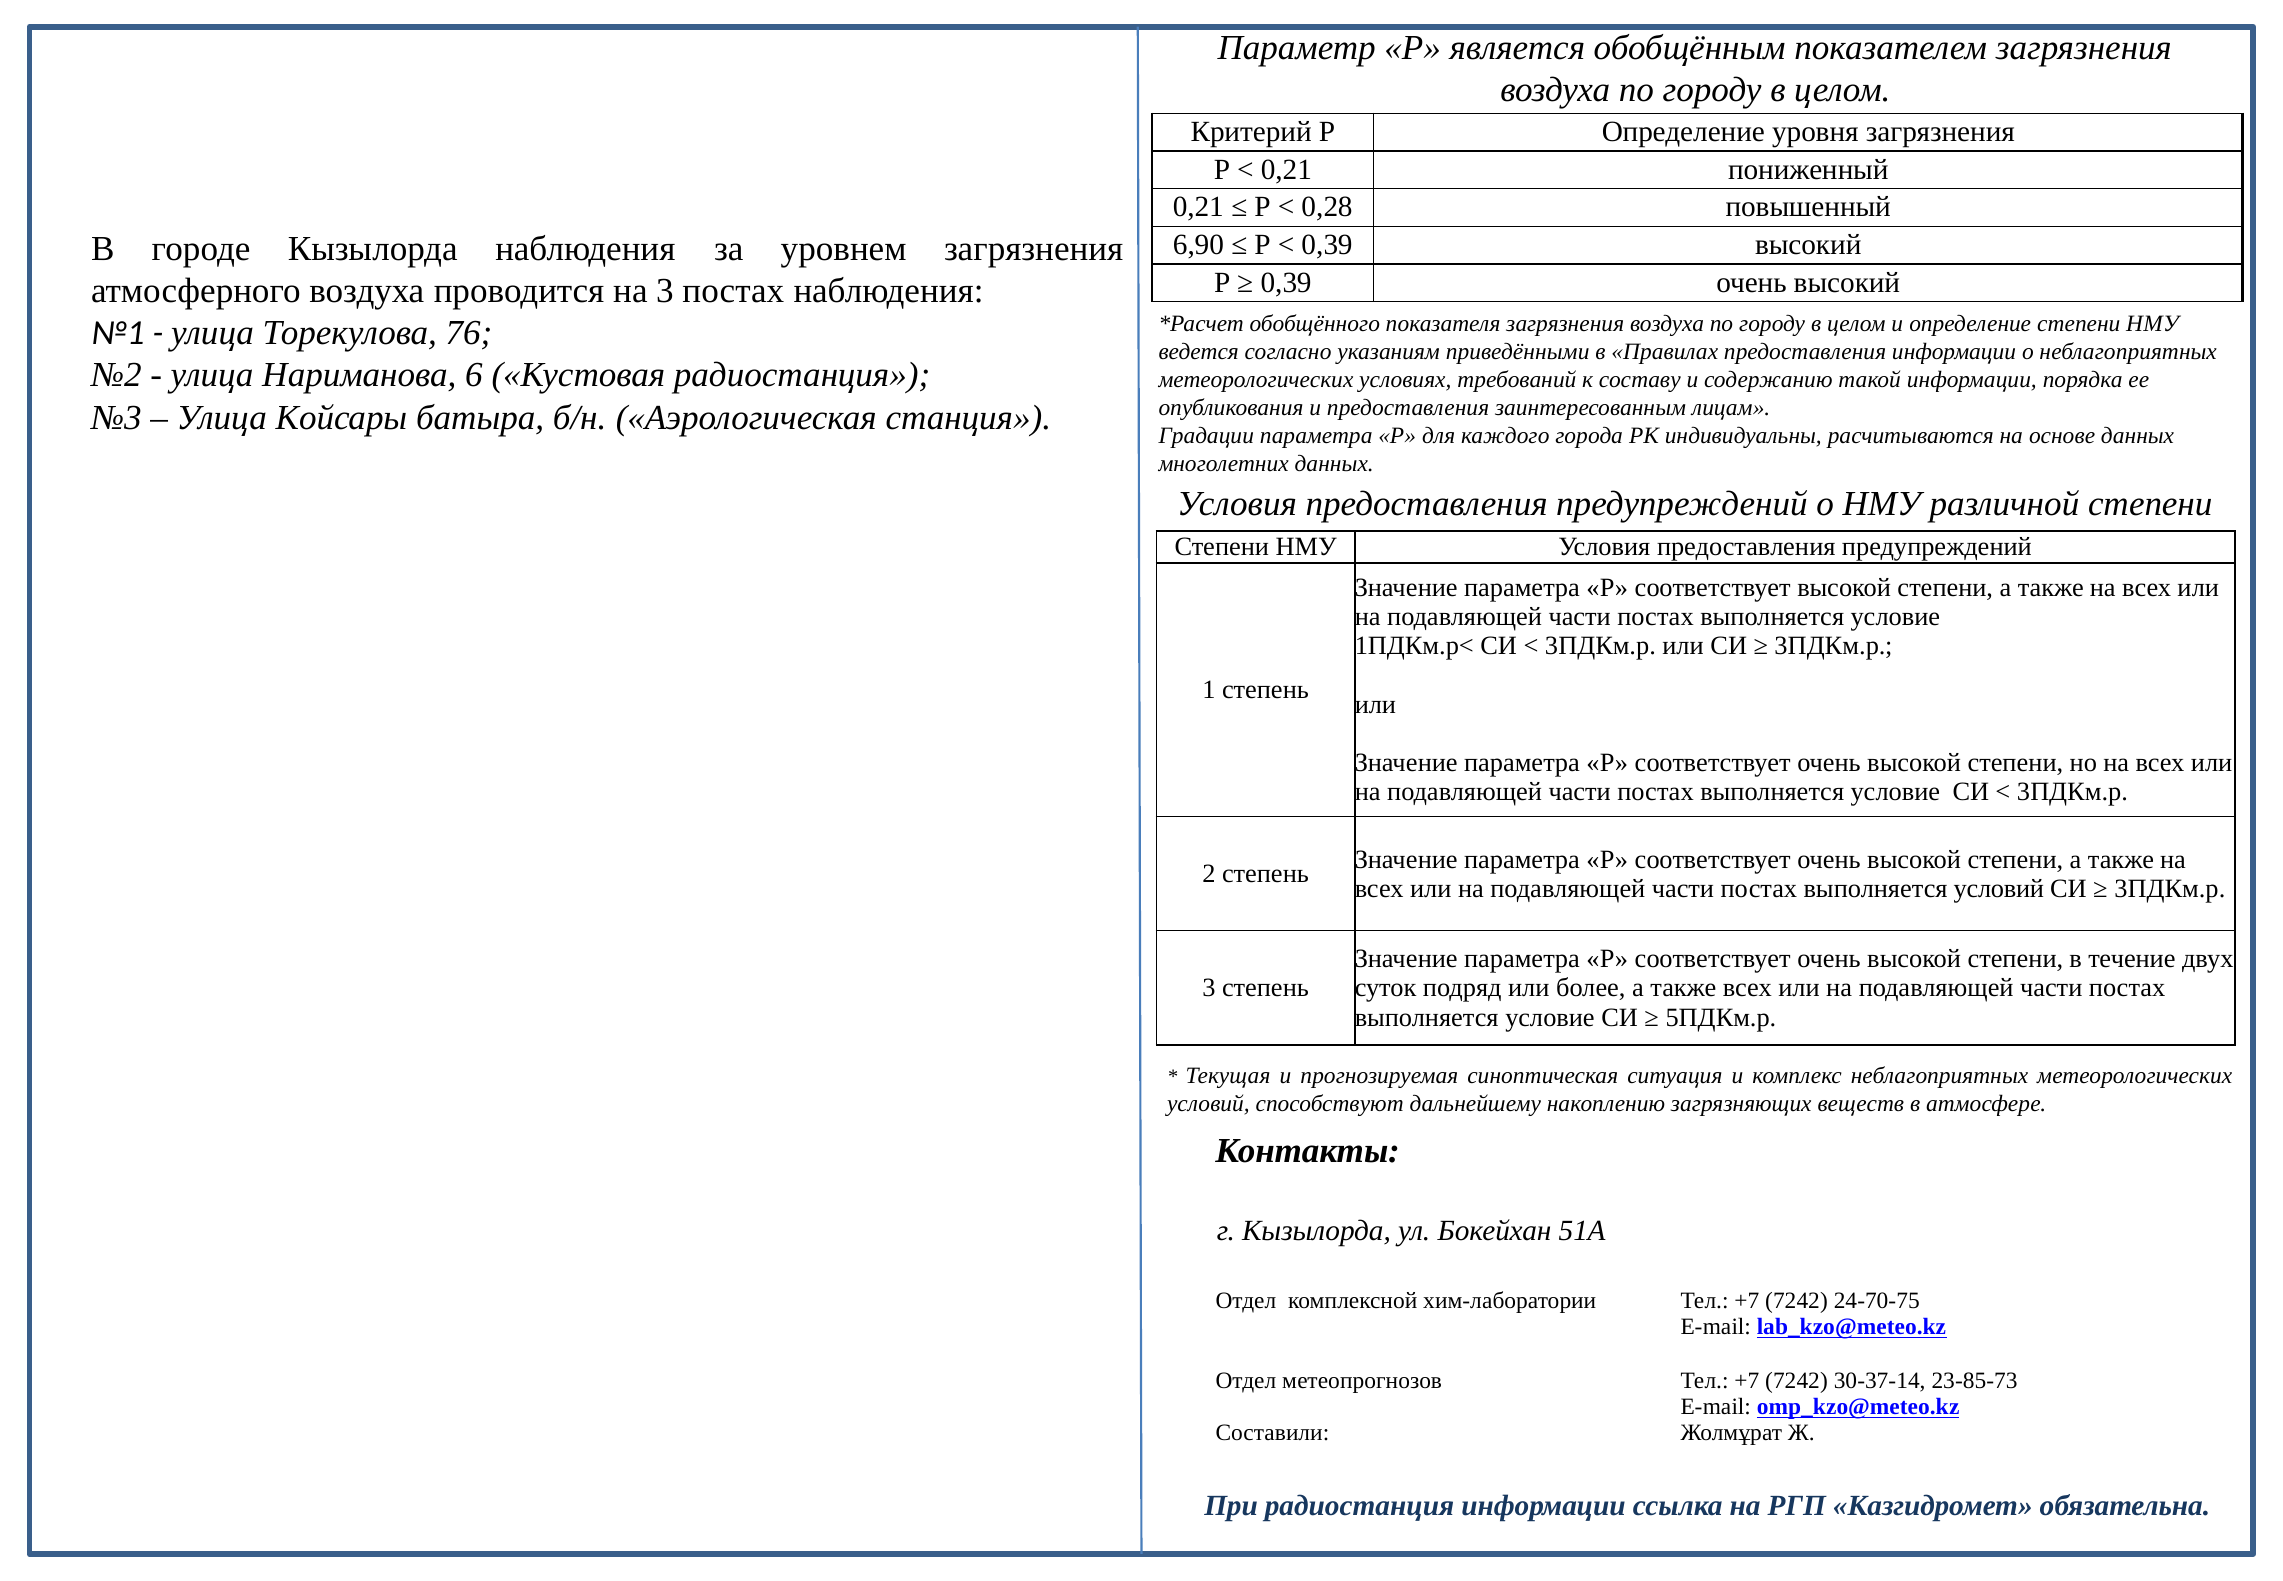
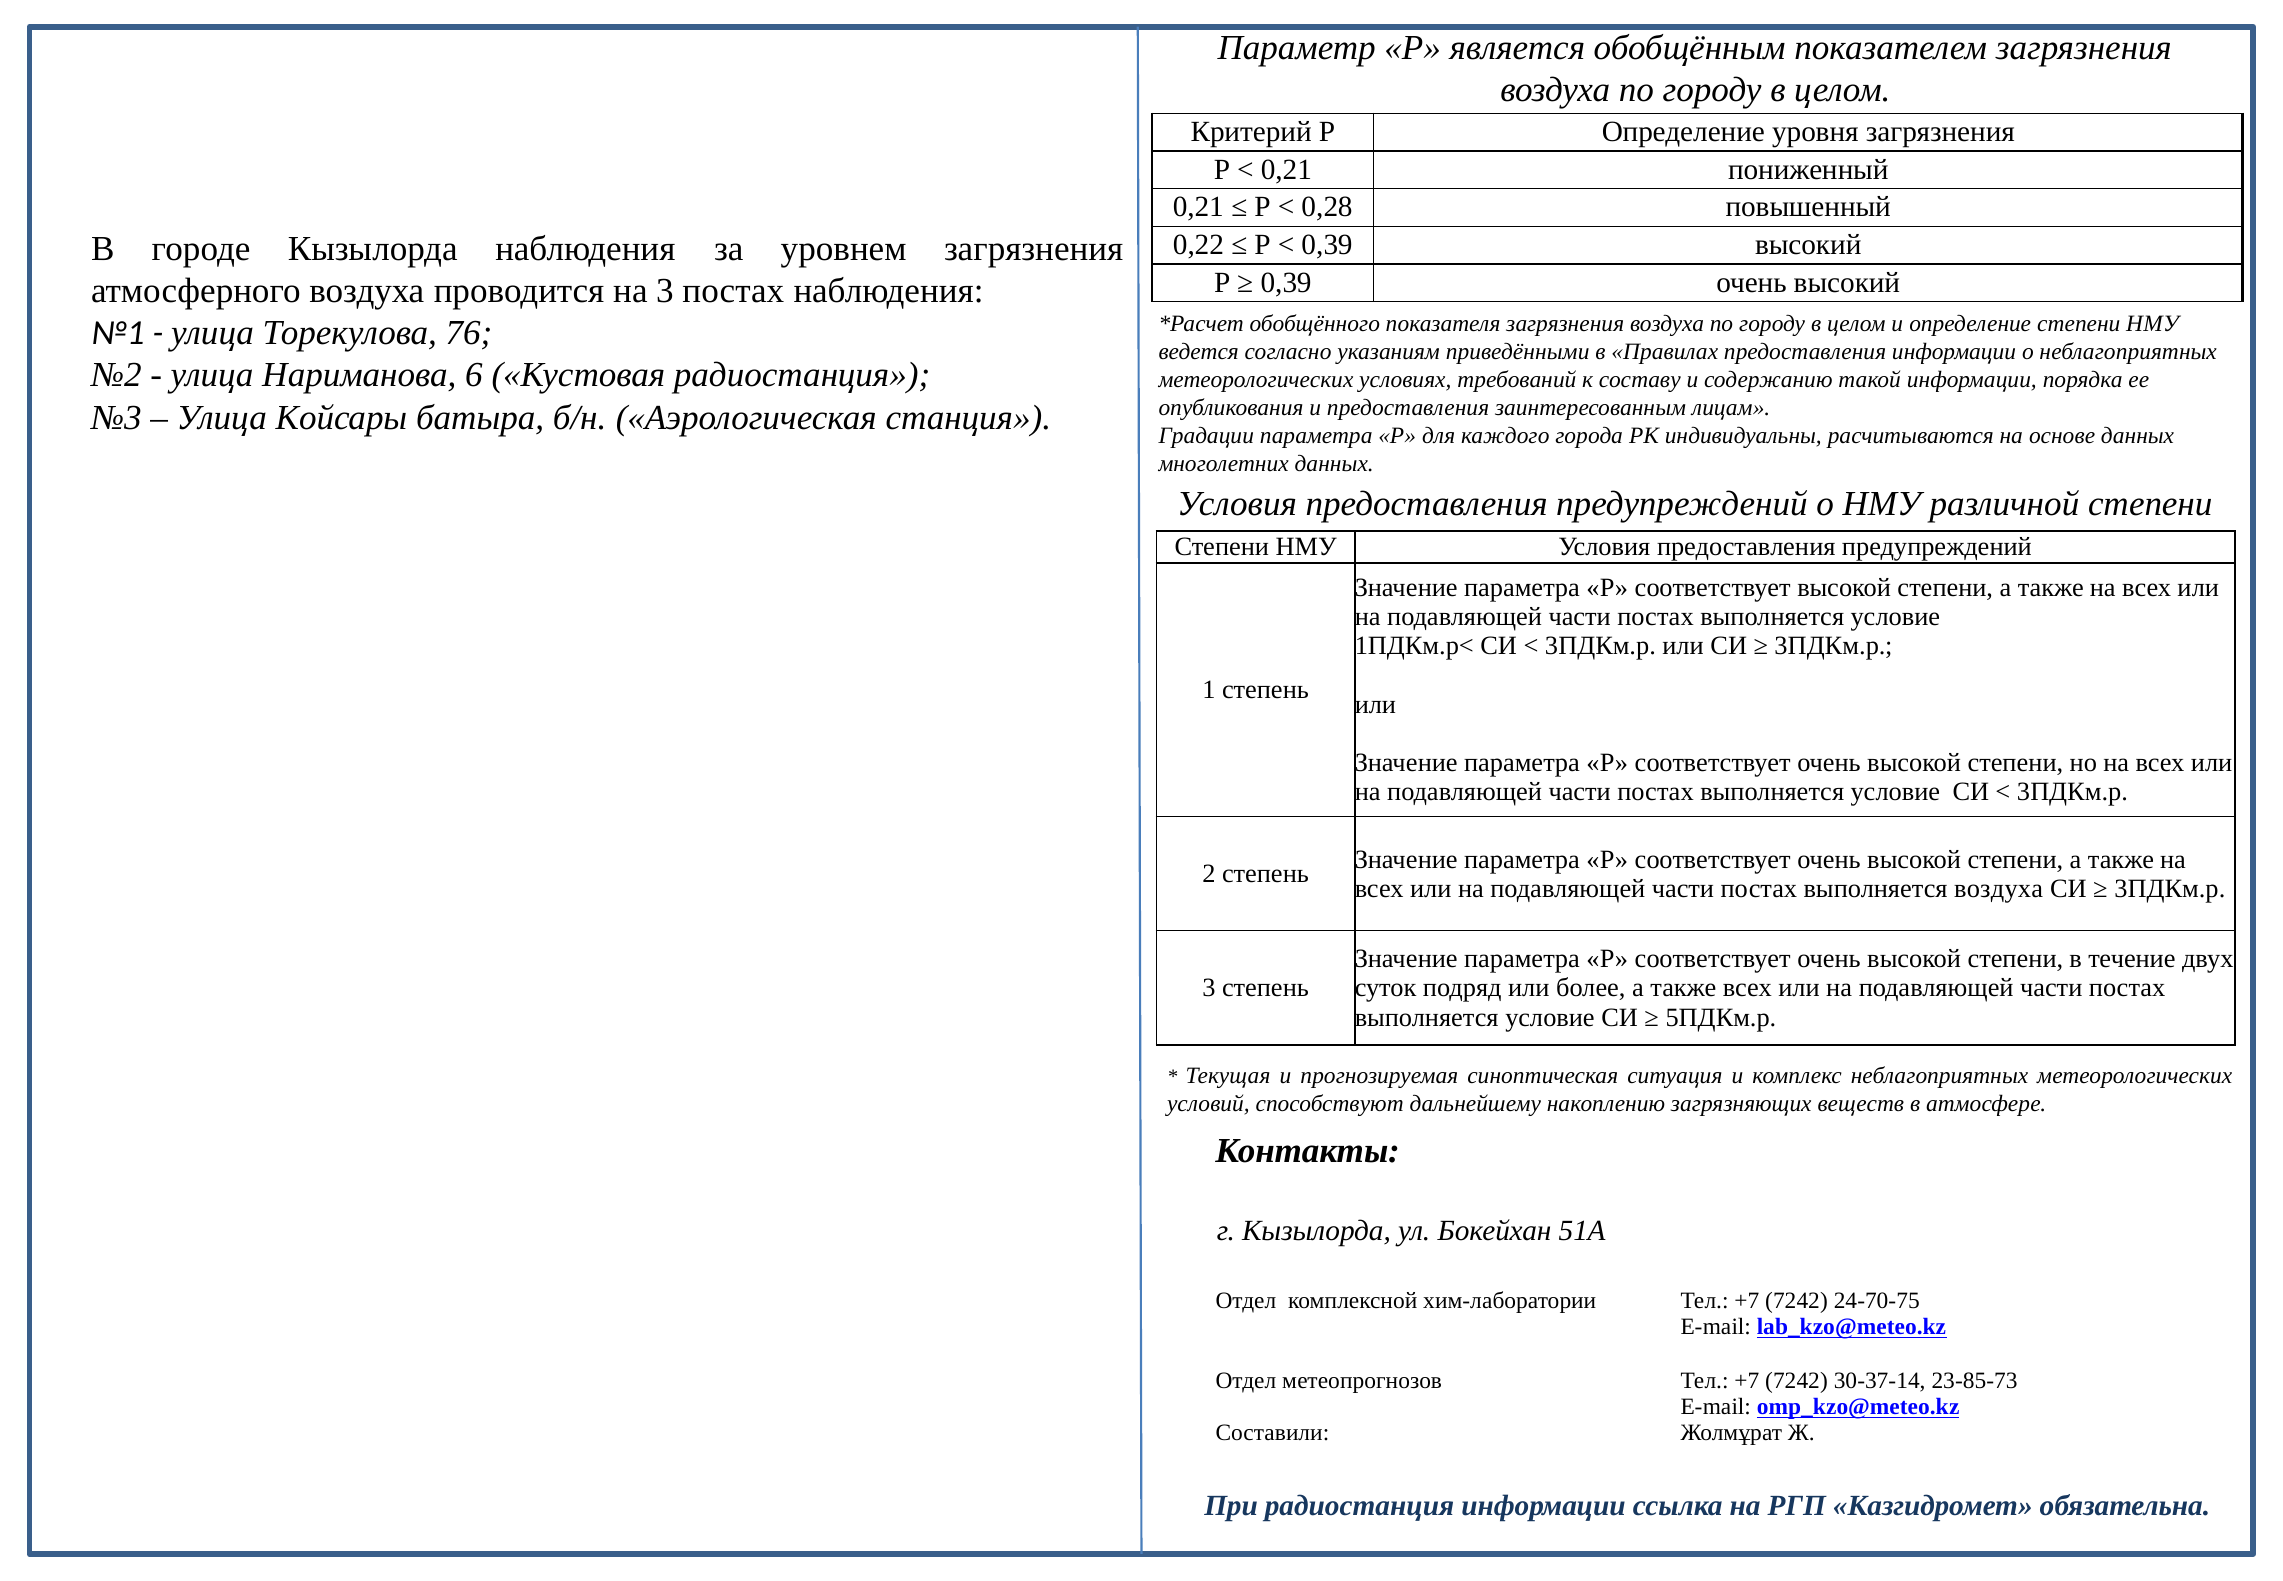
6,90: 6,90 -> 0,22
выполняется условий: условий -> воздуха
